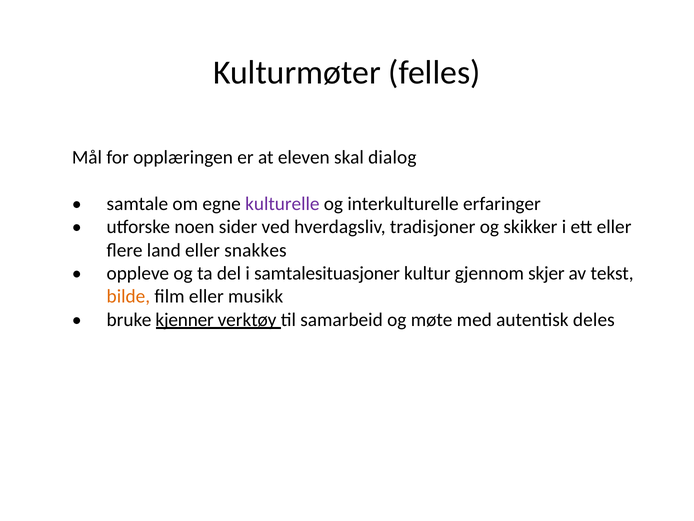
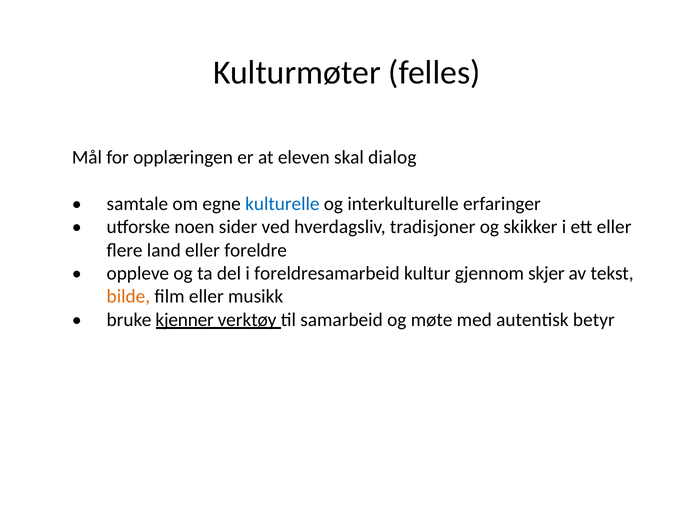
kulturelle colour: purple -> blue
snakkes: snakkes -> foreldre
samtalesituasjoner: samtalesituasjoner -> foreldresamarbeid
deles: deles -> betyr
